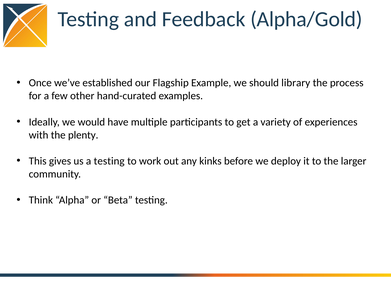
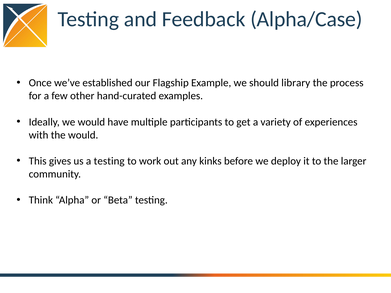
Alpha/Gold: Alpha/Gold -> Alpha/Case
the plenty: plenty -> would
